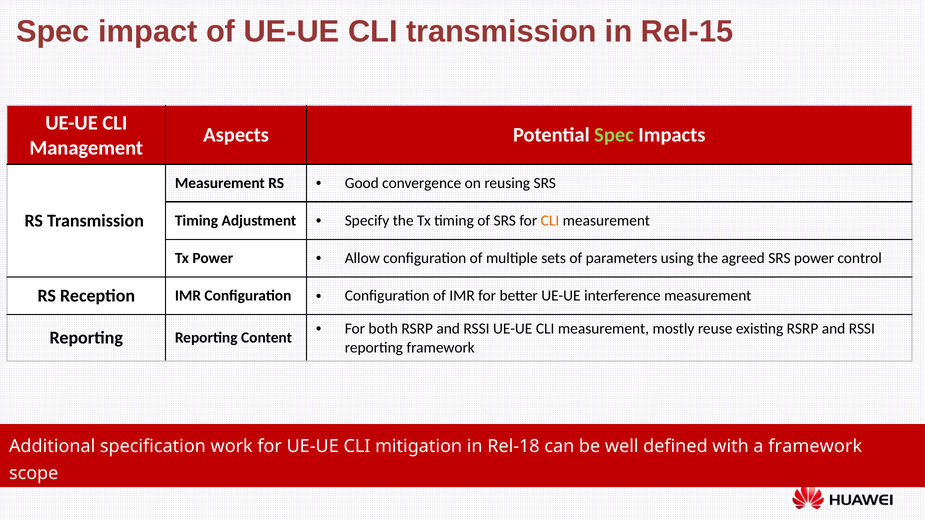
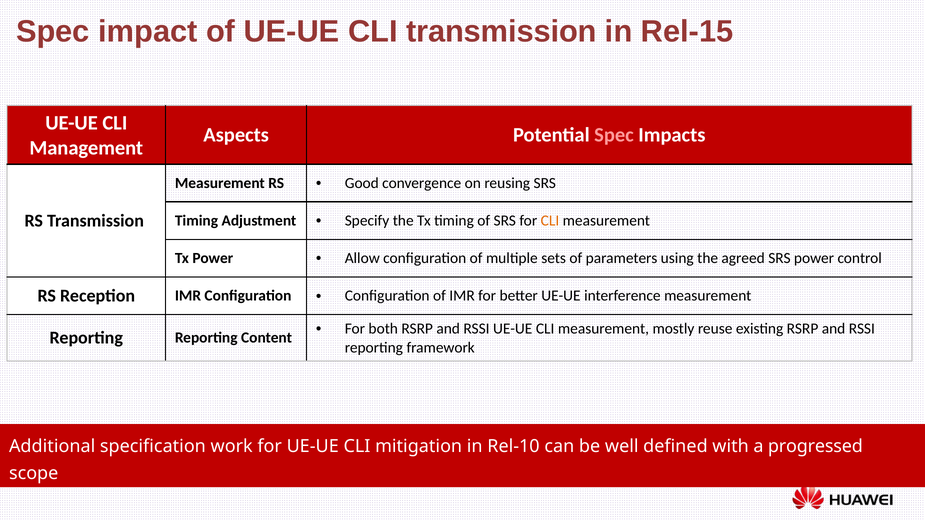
Spec at (614, 135) colour: light green -> pink
Rel-18: Rel-18 -> Rel-10
a framework: framework -> progressed
